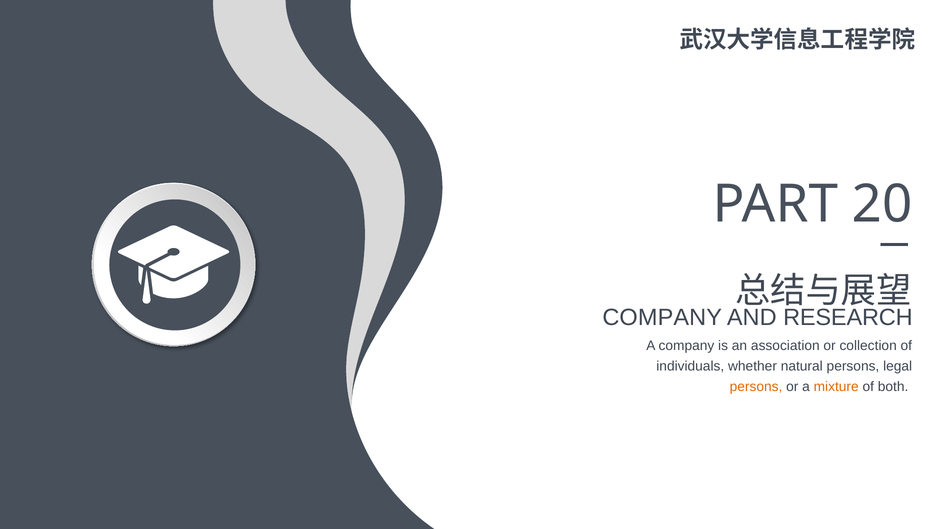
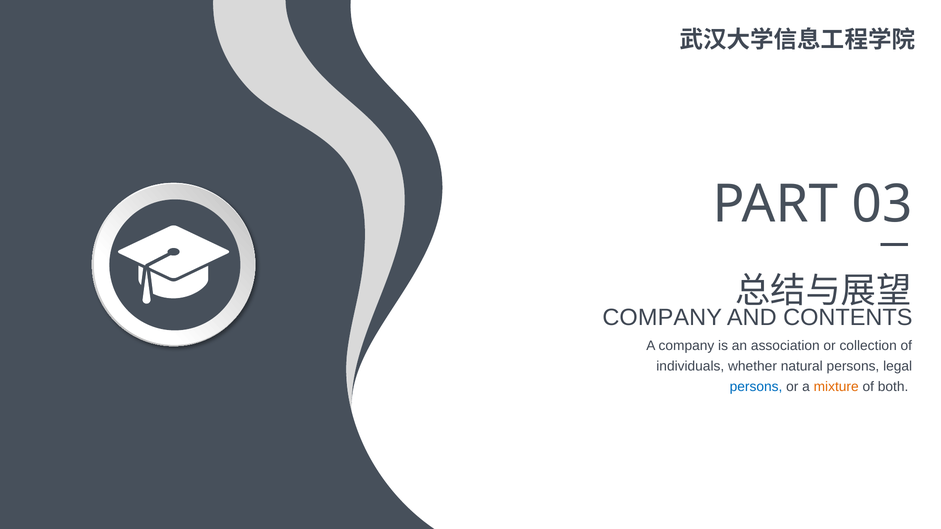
20: 20 -> 03
RESEARCH: RESEARCH -> CONTENTS
persons at (756, 387) colour: orange -> blue
